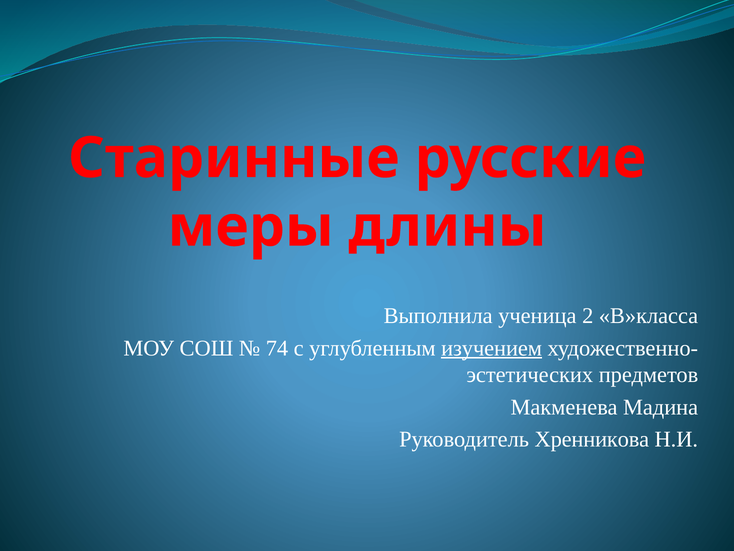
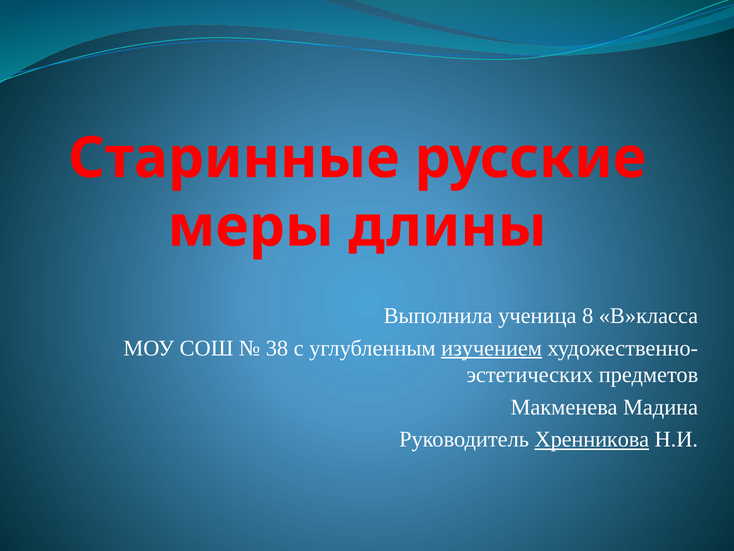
2: 2 -> 8
74: 74 -> 38
Хренникова underline: none -> present
